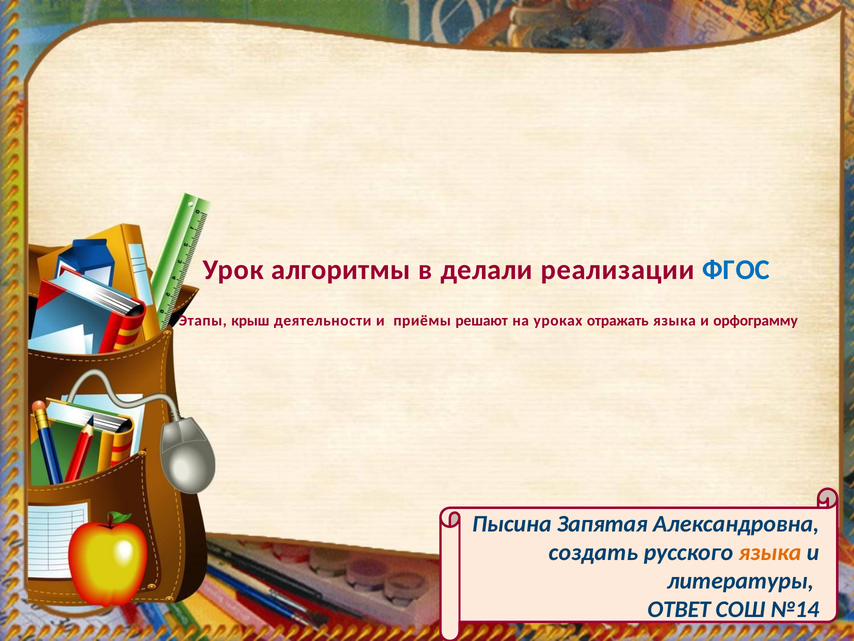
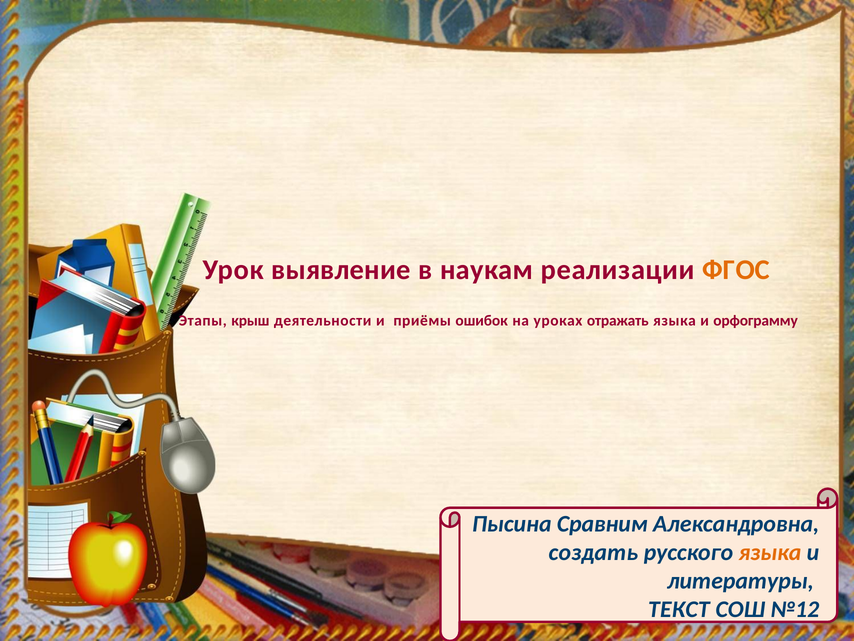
алгоритмы: алгоритмы -> выявление
делали: делали -> наукам
ФГОС colour: blue -> orange
решают: решают -> ошибок
Запятая: Запятая -> Сравним
ОТВЕТ: ОТВЕТ -> ТЕКСТ
№14: №14 -> №12
